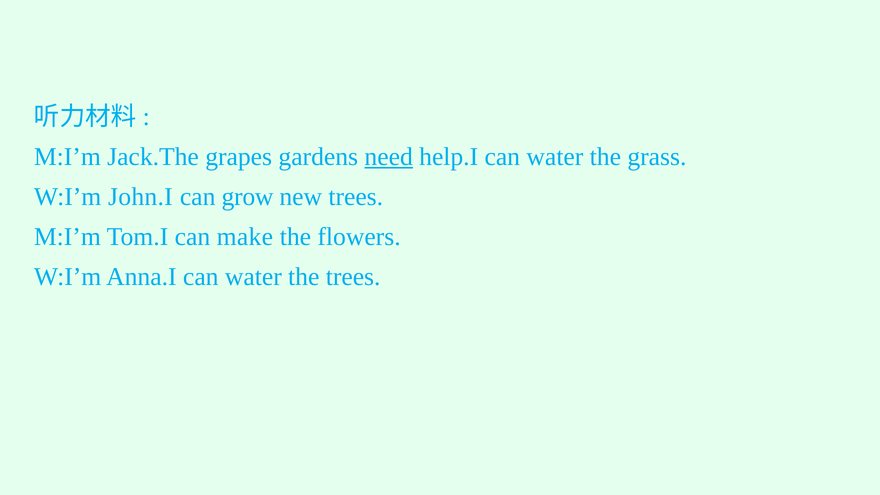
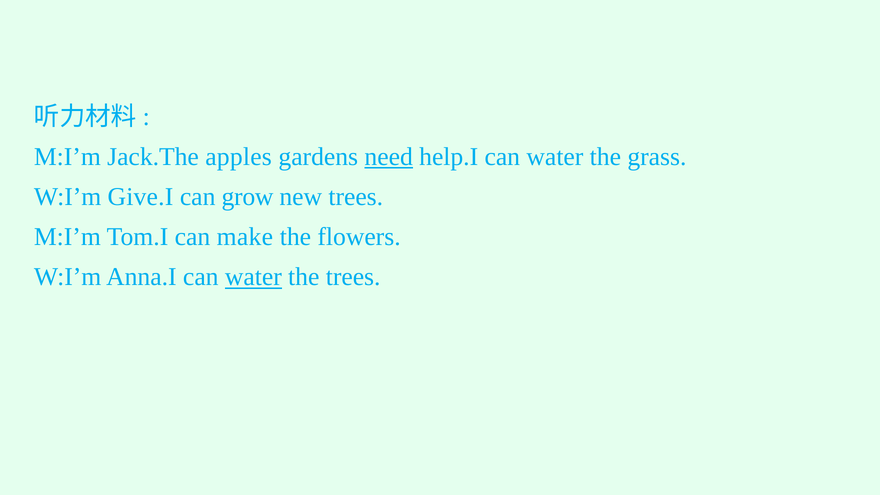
grapes: grapes -> apples
John.I: John.I -> Give.I
water at (253, 277) underline: none -> present
